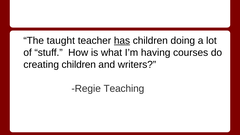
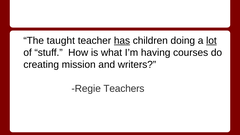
lot underline: none -> present
creating children: children -> mission
Teaching: Teaching -> Teachers
